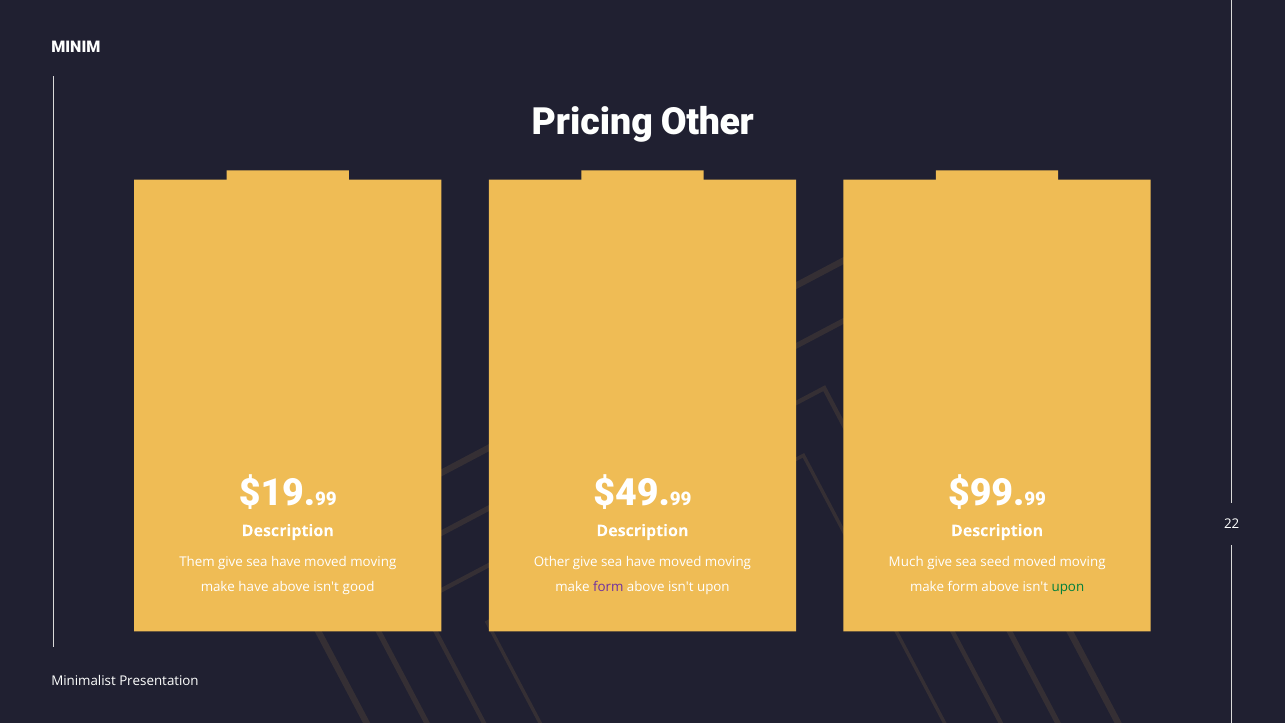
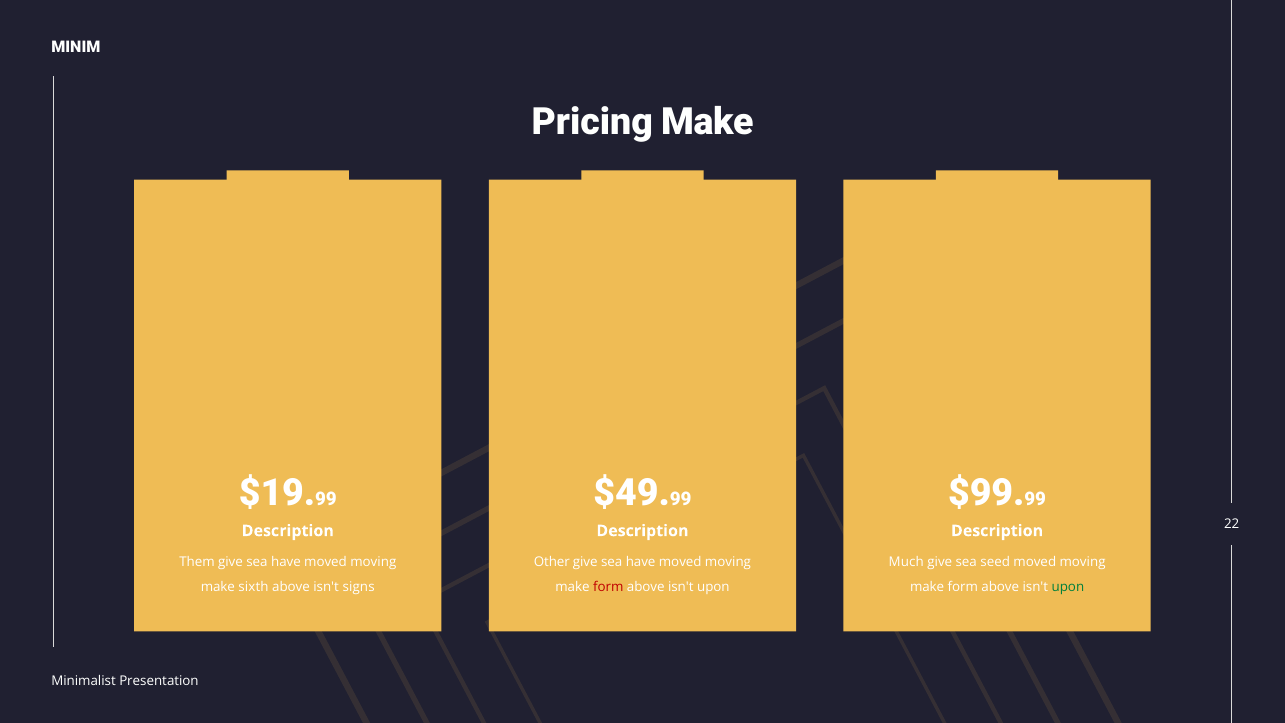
Pricing Other: Other -> Make
make have: have -> sixth
good: good -> signs
form at (608, 587) colour: purple -> red
